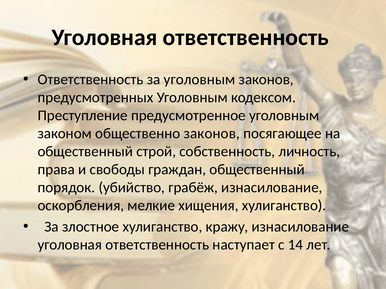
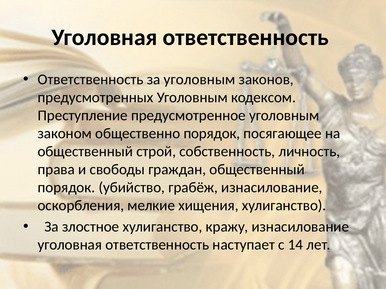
общественно законов: законов -> порядок
